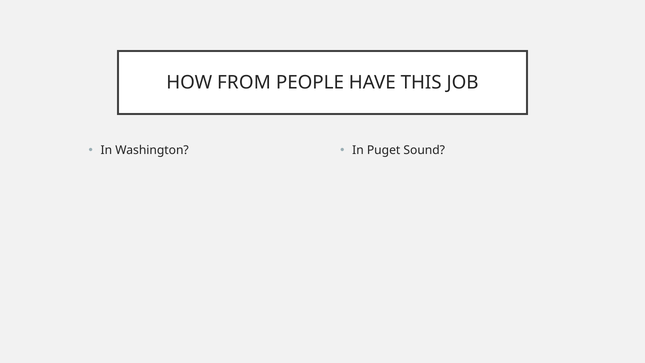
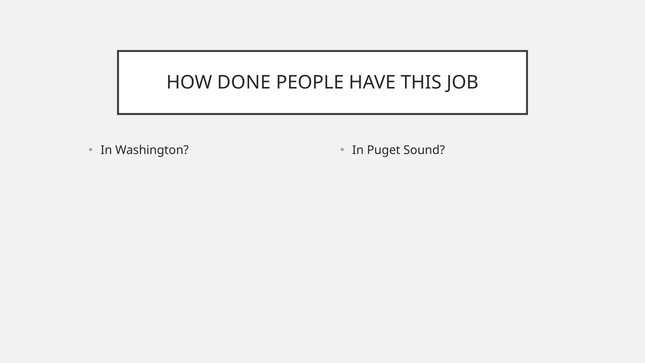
FROM: FROM -> DONE
